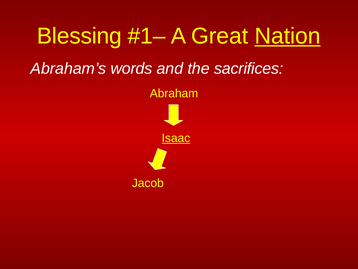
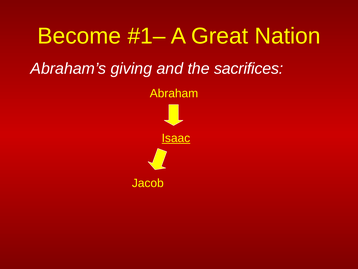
Blessing: Blessing -> Become
Nation underline: present -> none
words: words -> giving
